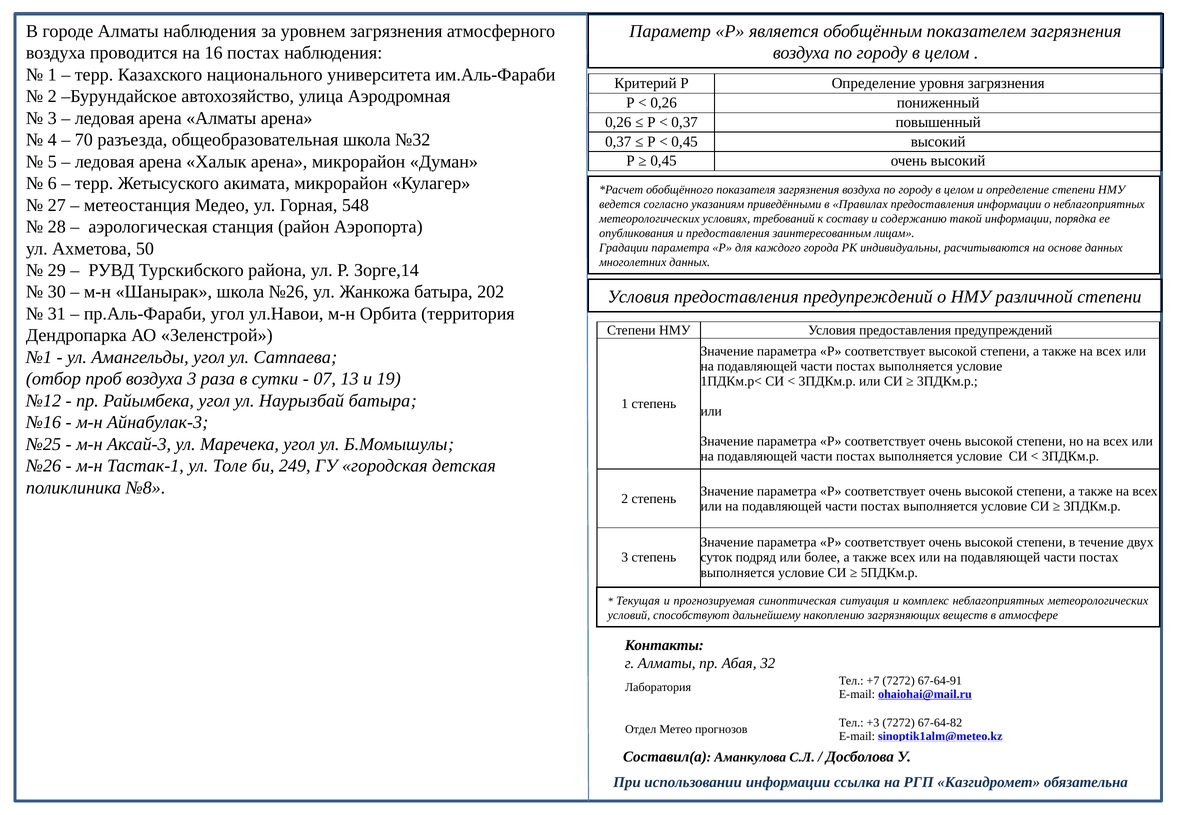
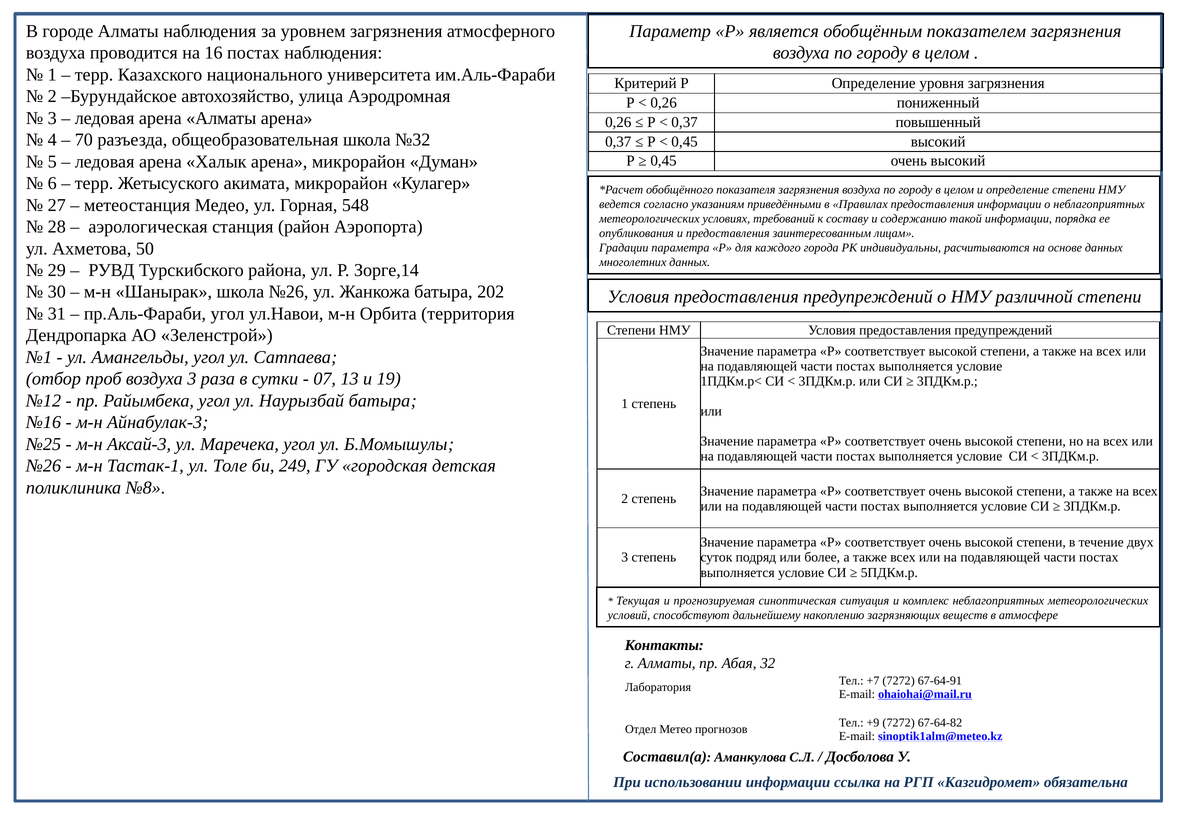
+3: +3 -> +9
